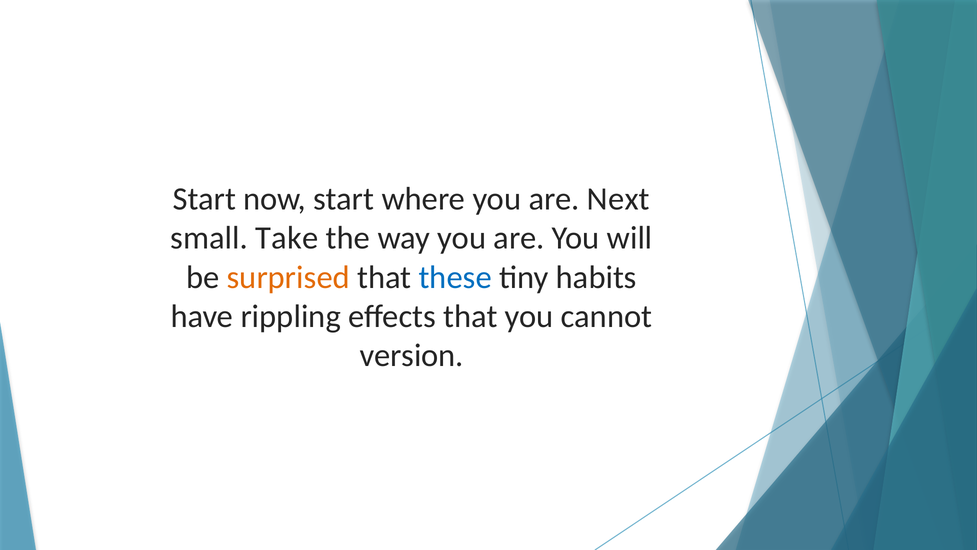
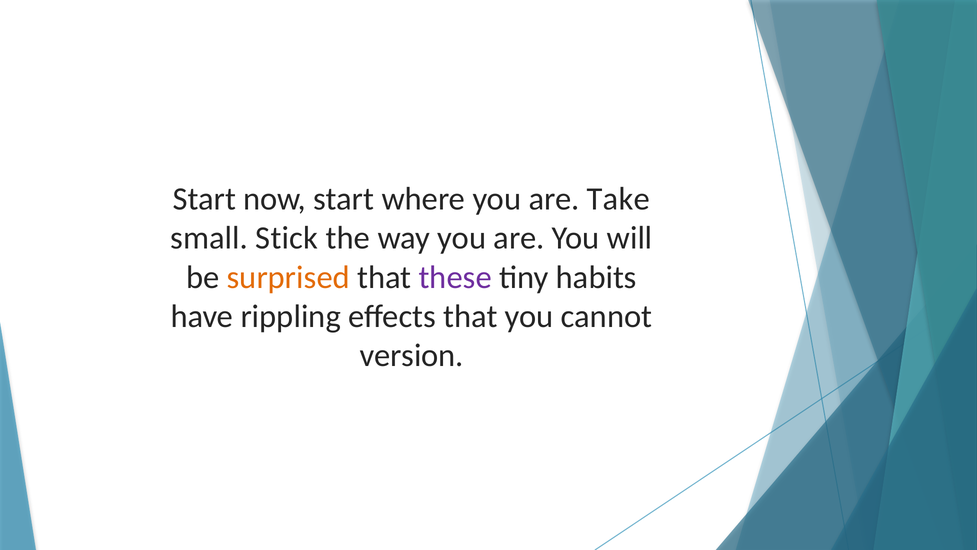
Next: Next -> Take
Take: Take -> Stick
these colour: blue -> purple
